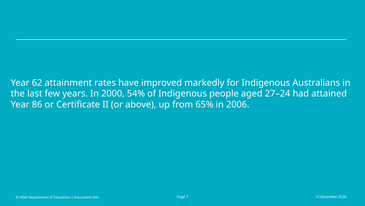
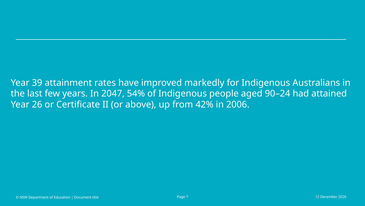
62: 62 -> 39
2000: 2000 -> 2047
27–24: 27–24 -> 90–24
86: 86 -> 26
65%: 65% -> 42%
